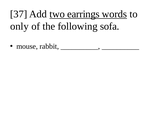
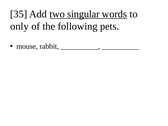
37: 37 -> 35
earrings: earrings -> singular
sofa: sofa -> pets
